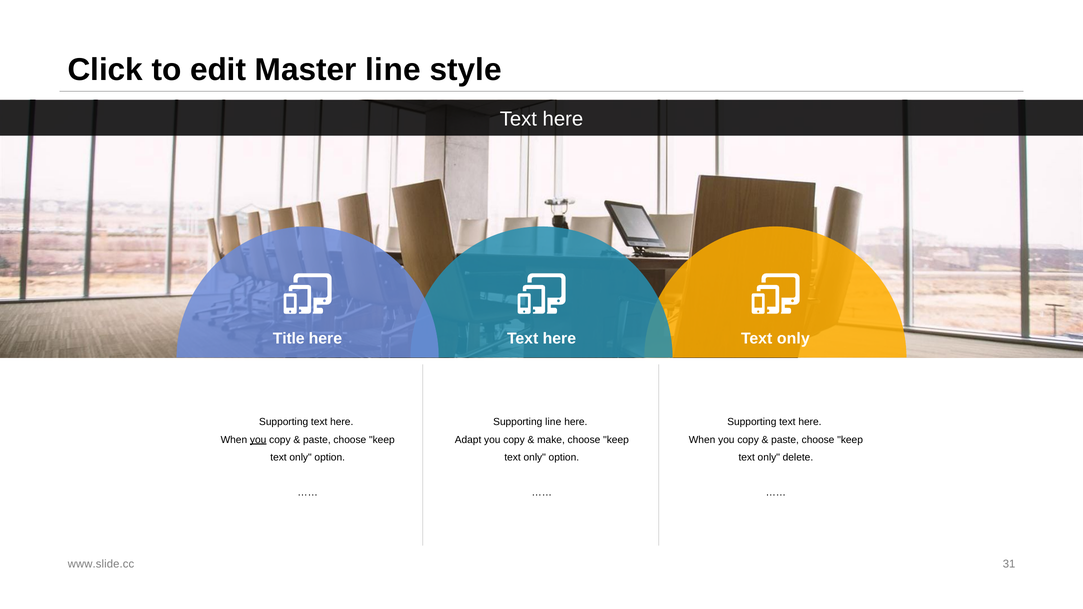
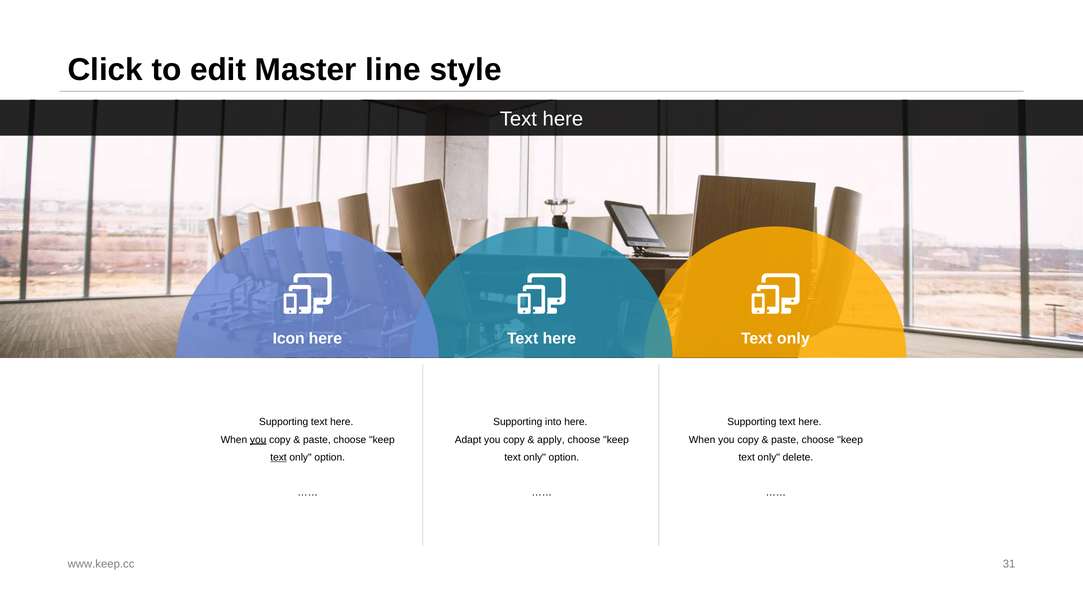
Title: Title -> Icon
Supporting line: line -> into
make: make -> apply
text at (279, 457) underline: none -> present
www.slide.cc: www.slide.cc -> www.keep.cc
